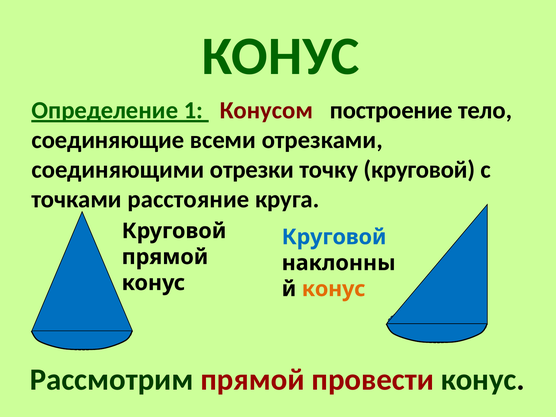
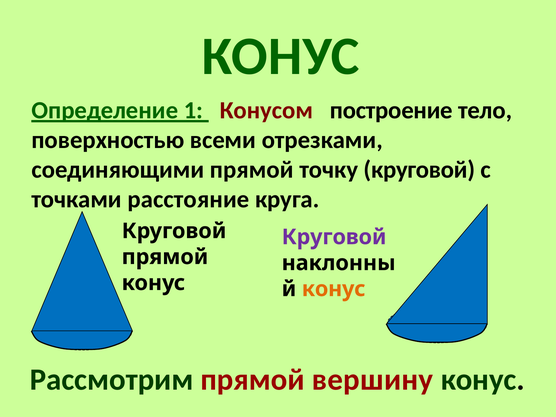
соединяющие: соединяющие -> поверхностью
соединяющими отрезки: отрезки -> прямой
Круговой at (334, 237) colour: blue -> purple
провести: провести -> вершину
